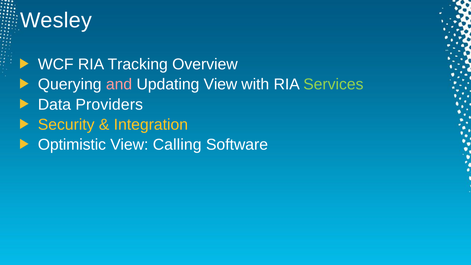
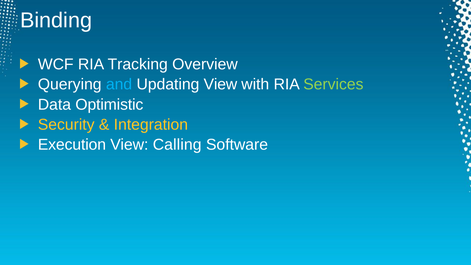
Wesley: Wesley -> Binding
and colour: pink -> light blue
Providers: Providers -> Optimistic
Optimistic: Optimistic -> Execution
